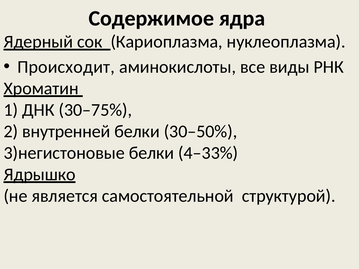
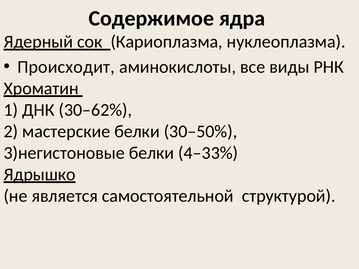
30–75%: 30–75% -> 30–62%
внутренней: внутренней -> мастерские
